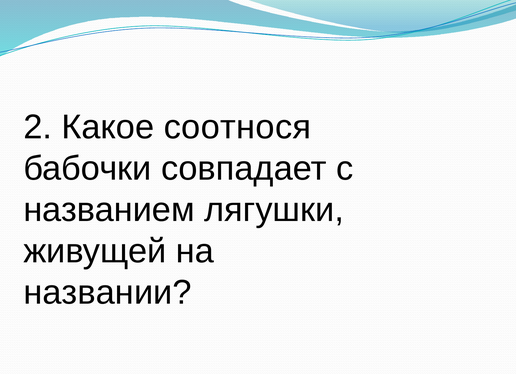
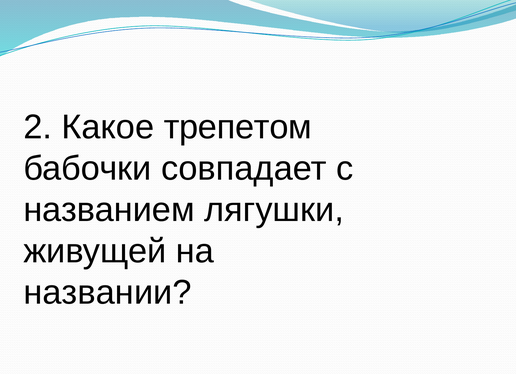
соотнося: соотнося -> трепетом
